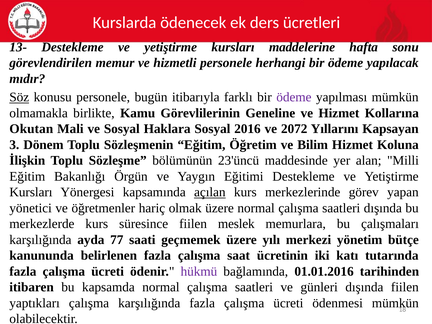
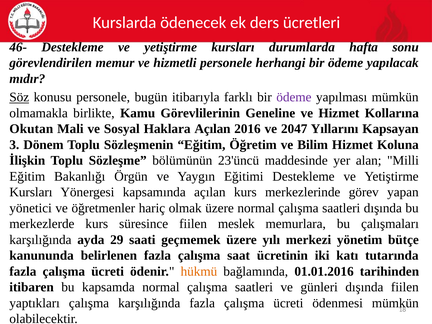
13-: 13- -> 46-
maddelerine: maddelerine -> durumlarda
Haklara Sosyal: Sosyal -> Açılan
2072: 2072 -> 2047
açılan at (210, 192) underline: present -> none
77: 77 -> 29
hükmü colour: purple -> orange
